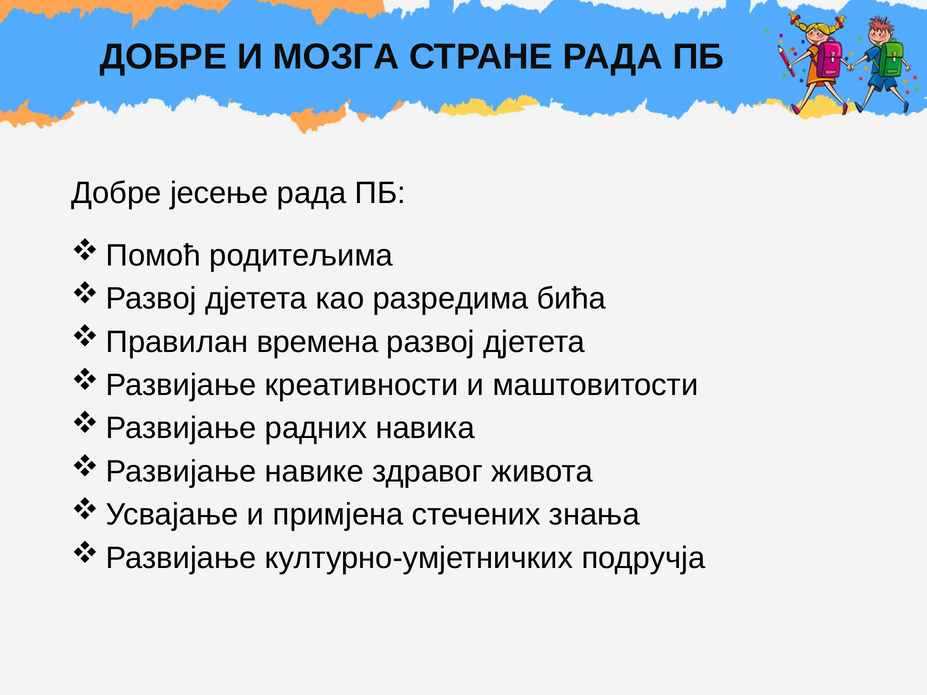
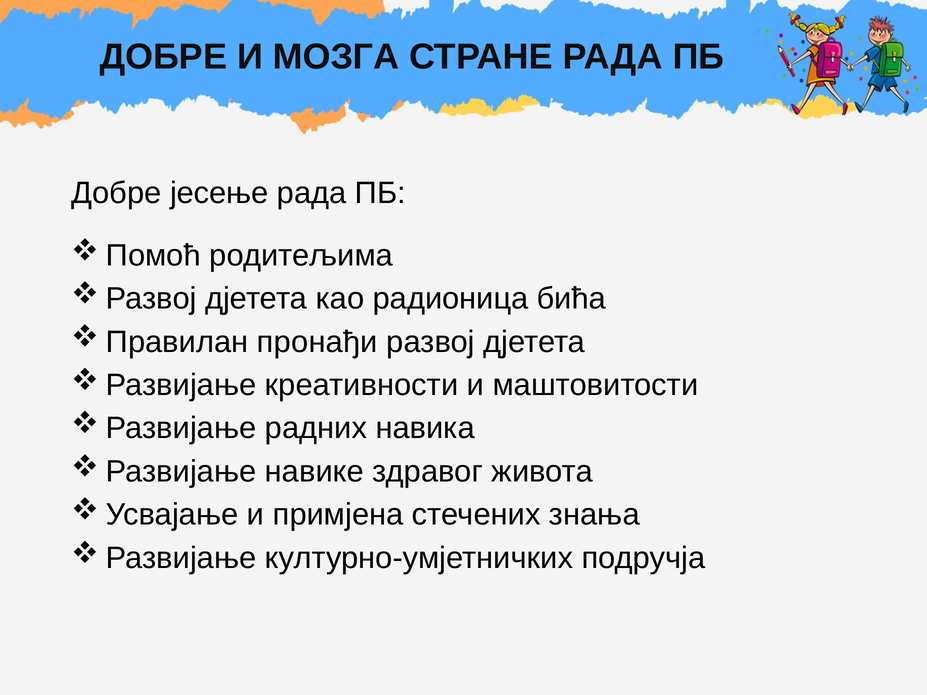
разредима: разредима -> радионица
времена: времена -> пронађи
